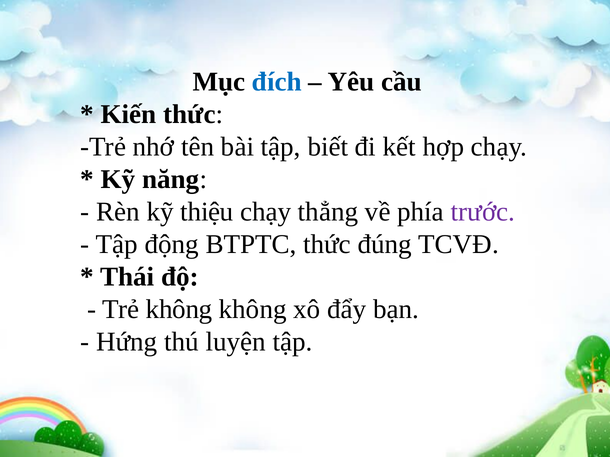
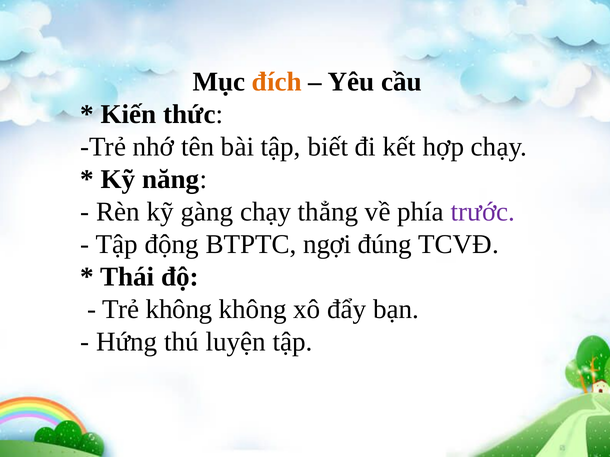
đích colour: blue -> orange
thiệu: thiệu -> gàng
BTPTC thức: thức -> ngợi
